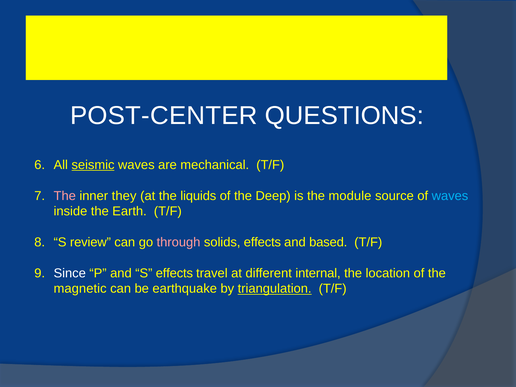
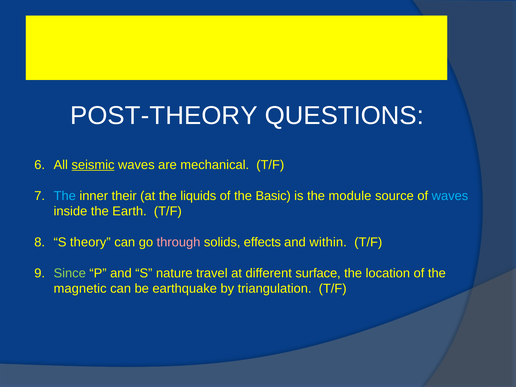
POST-CENTER: POST-CENTER -> POST-THEORY
The at (65, 196) colour: pink -> light blue
they: they -> their
Deep: Deep -> Basic
review: review -> theory
based: based -> within
Since colour: white -> light green
S effects: effects -> nature
internal: internal -> surface
triangulation underline: present -> none
